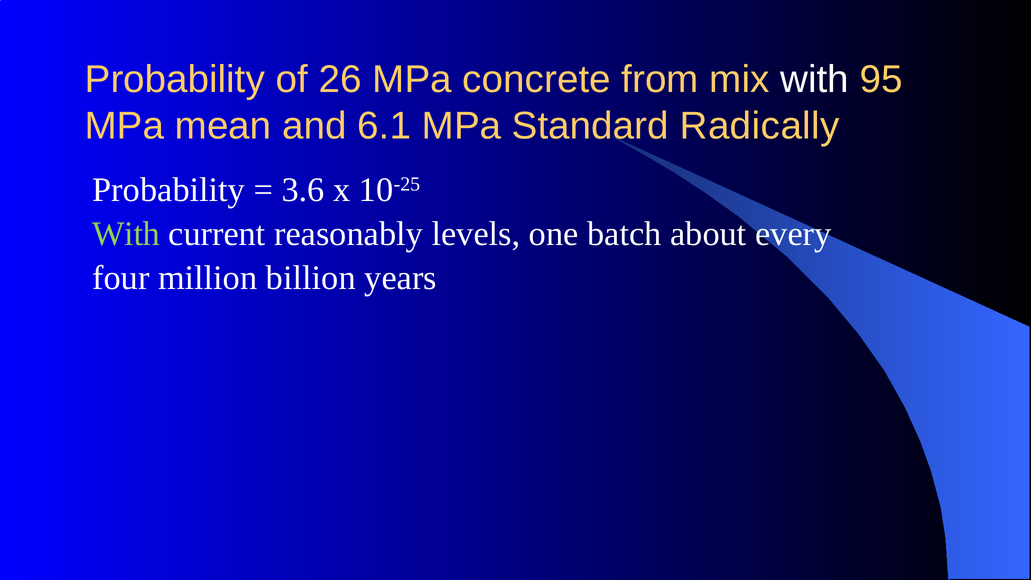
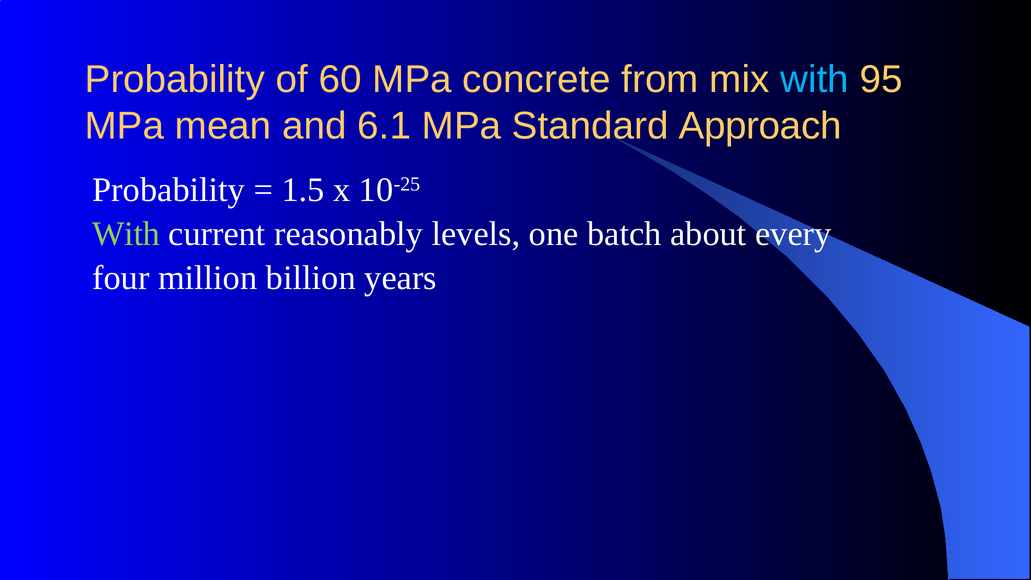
26: 26 -> 60
with at (815, 79) colour: white -> light blue
Radically: Radically -> Approach
3.6: 3.6 -> 1.5
